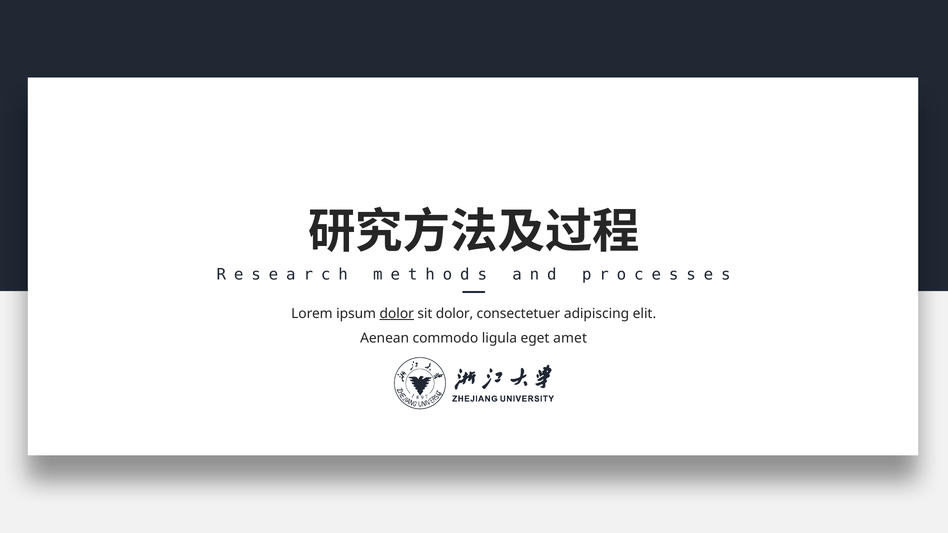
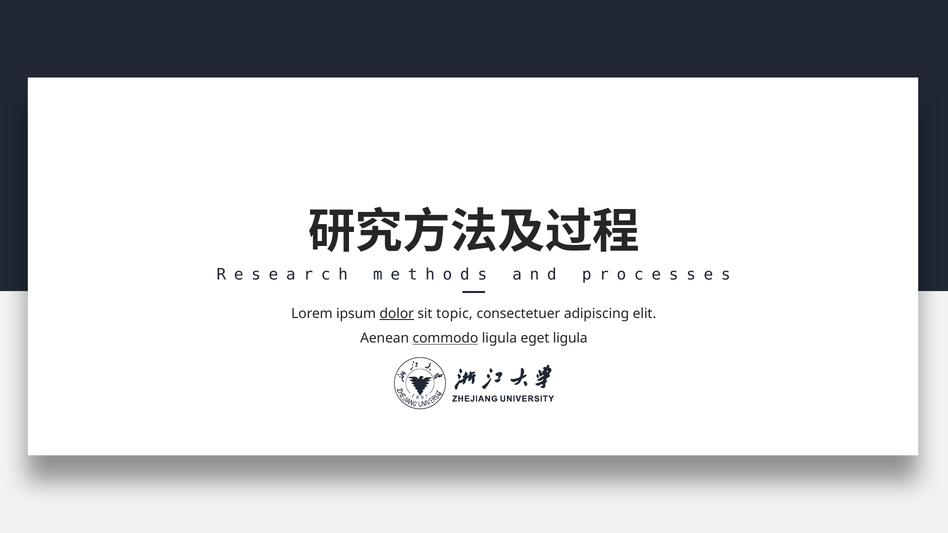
sit dolor: dolor -> topic
commodo underline: none -> present
eget amet: amet -> ligula
